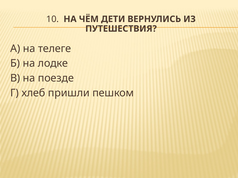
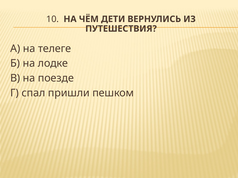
хлеб: хлеб -> спал
